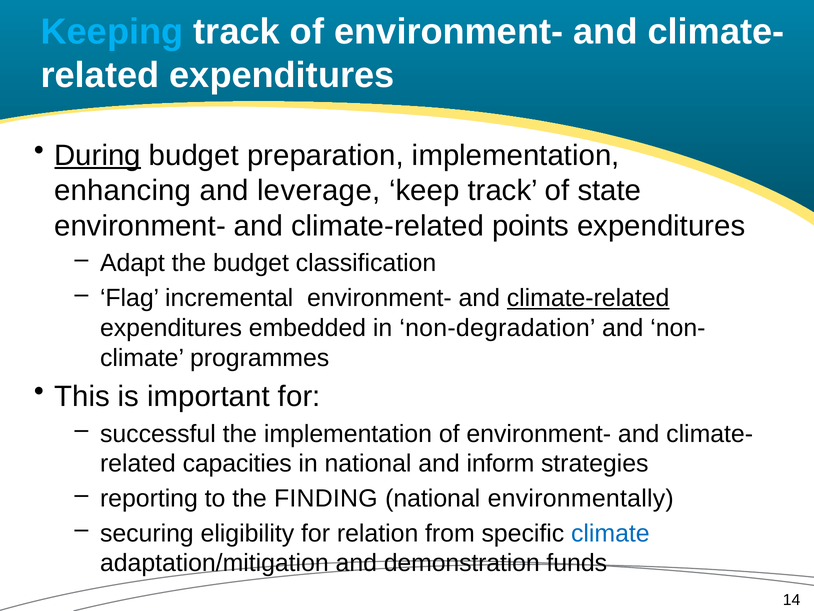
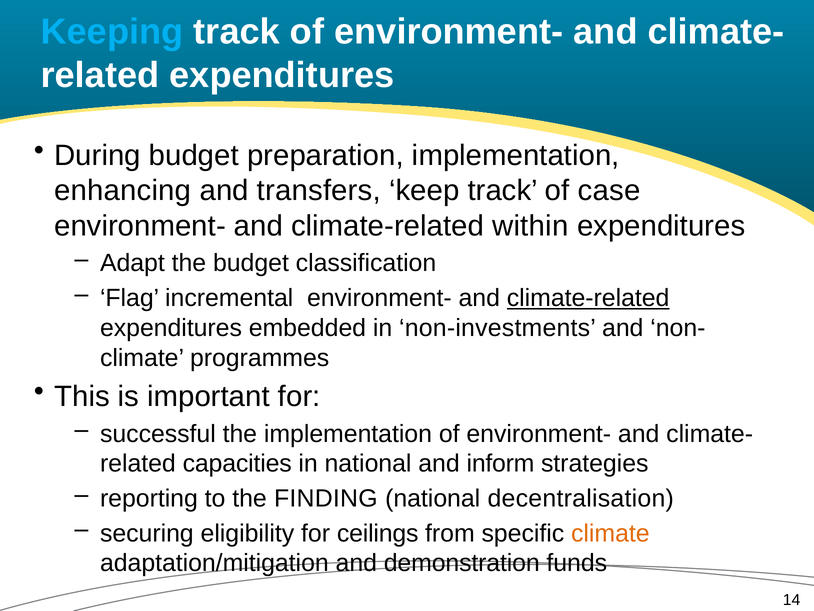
During underline: present -> none
leverage: leverage -> transfers
state: state -> case
points: points -> within
non-degradation: non-degradation -> non-investments
environmentally: environmentally -> decentralisation
relation: relation -> ceilings
climate at (610, 533) colour: blue -> orange
